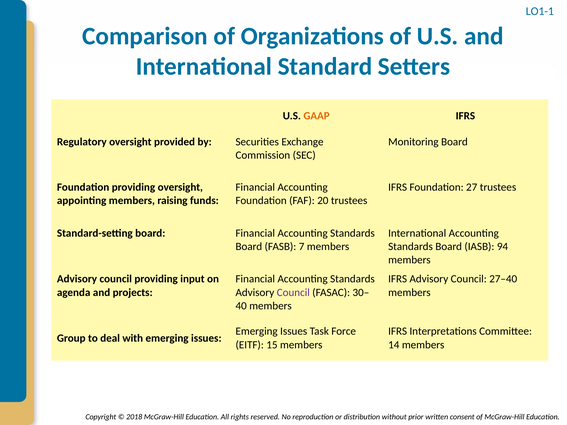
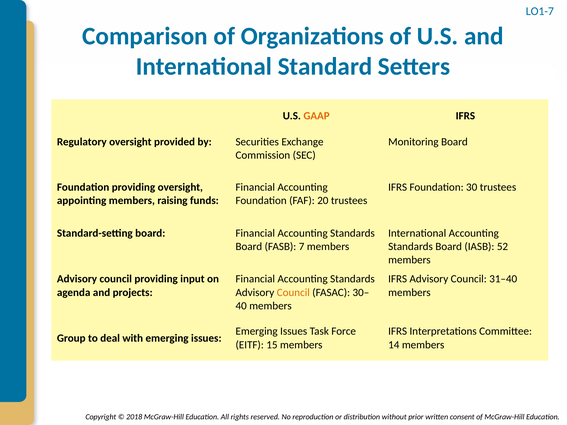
LO1-1: LO1-1 -> LO1-7
27: 27 -> 30
94: 94 -> 52
27–40: 27–40 -> 31–40
Council at (293, 293) colour: purple -> orange
